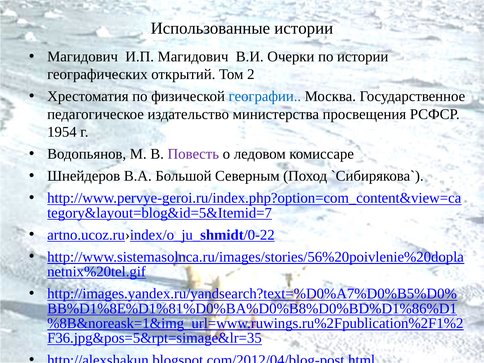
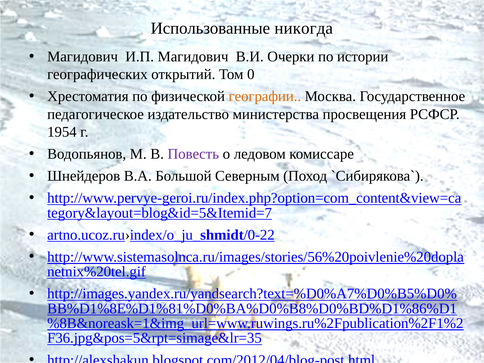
Использованные истории: истории -> никогда
2: 2 -> 0
географии colour: blue -> orange
